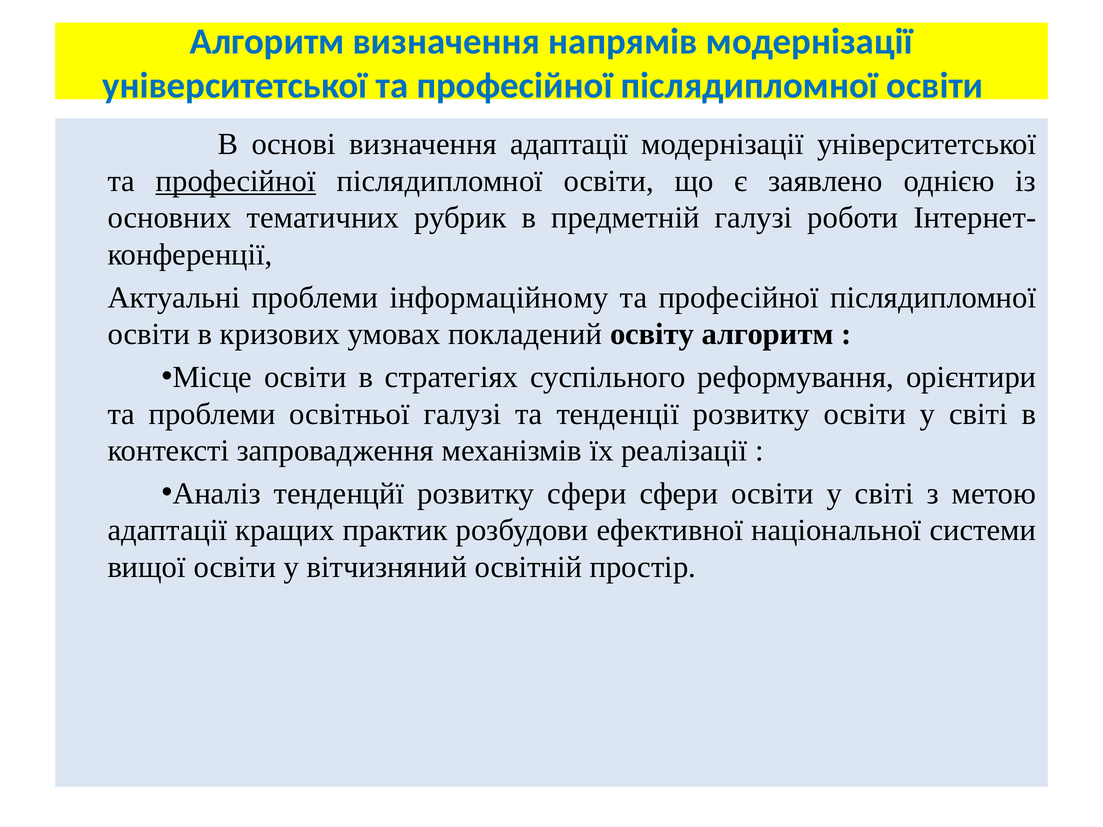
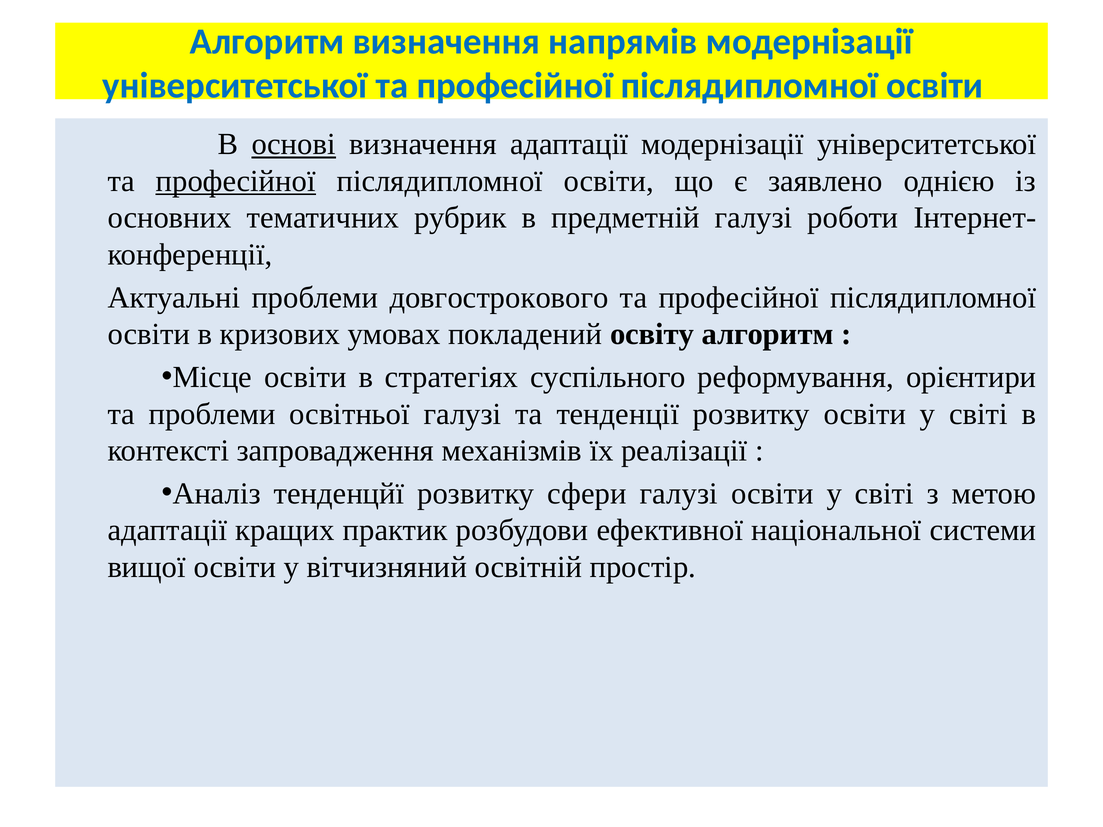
основі underline: none -> present
інформаційному: інформаційному -> довгострокового
сфери сфери: сфери -> галузі
